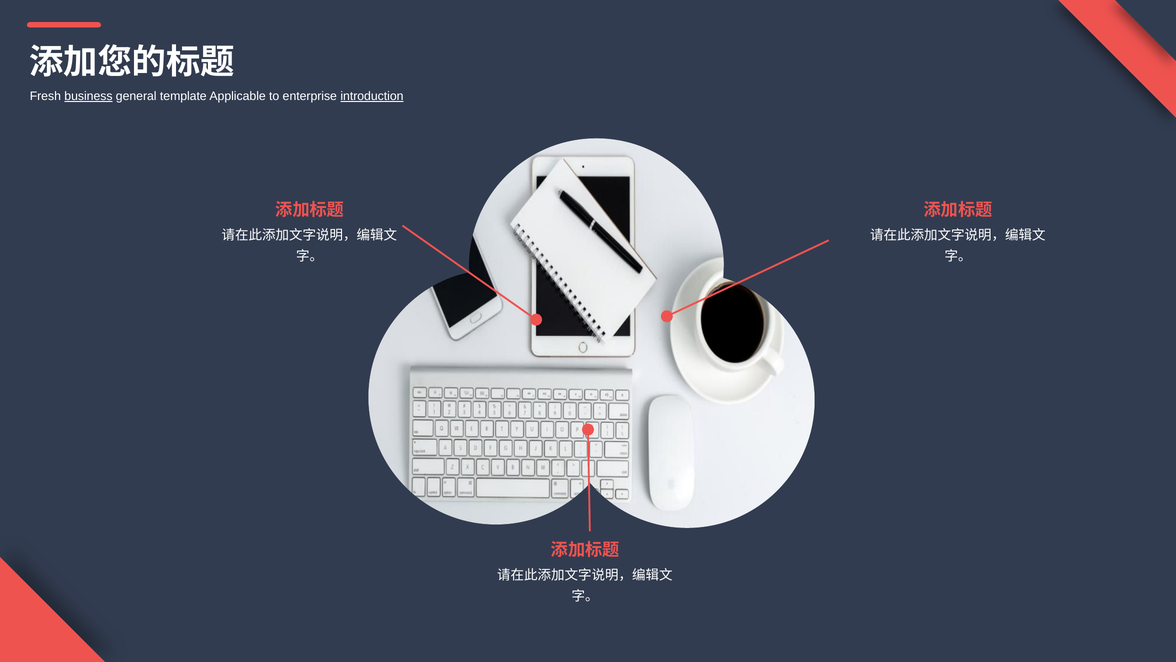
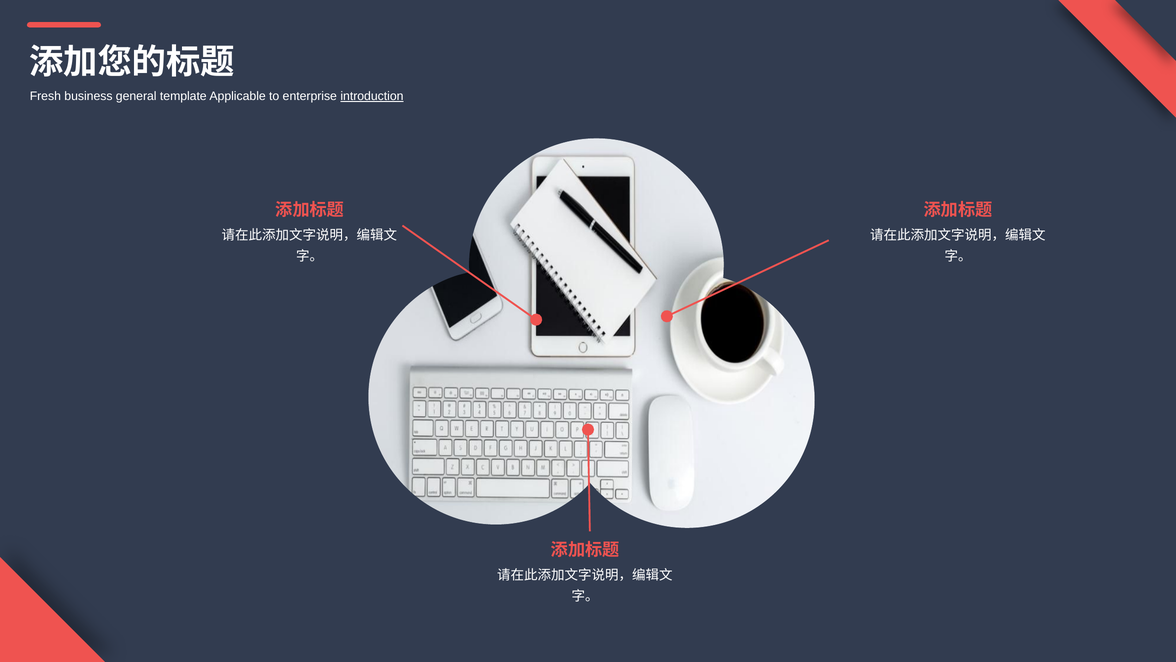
business underline: present -> none
